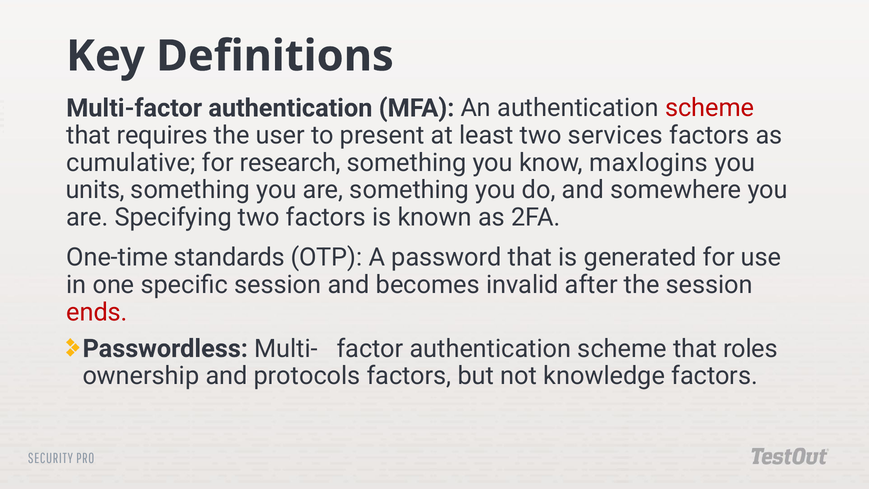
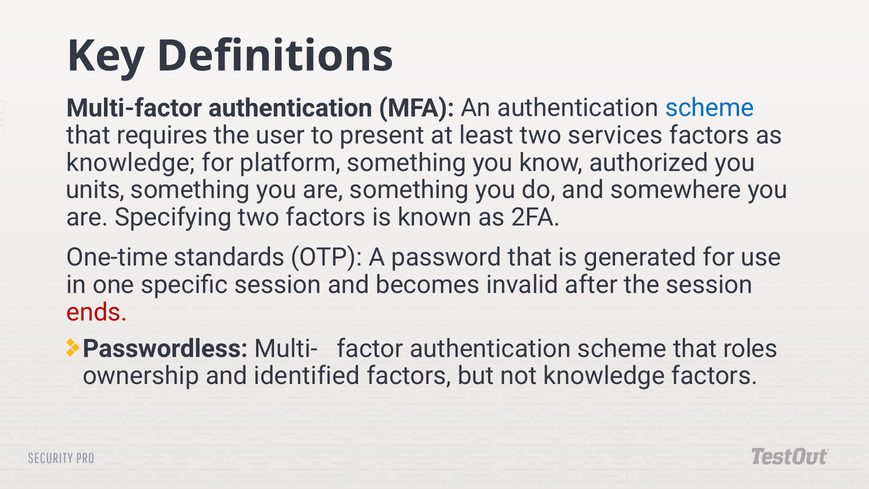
scheme at (710, 108) colour: red -> blue
cumulative at (131, 163): cumulative -> knowledge
research: research -> platform
maxlogins: maxlogins -> authorized
protocols: protocols -> identified
